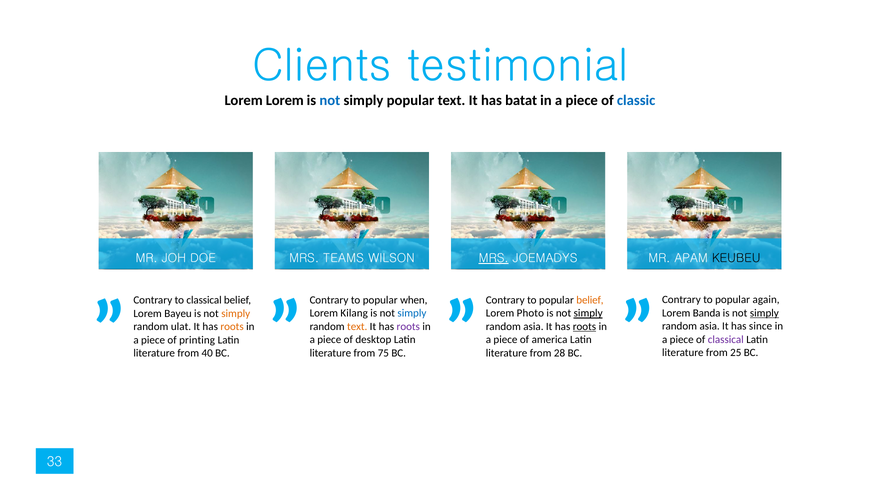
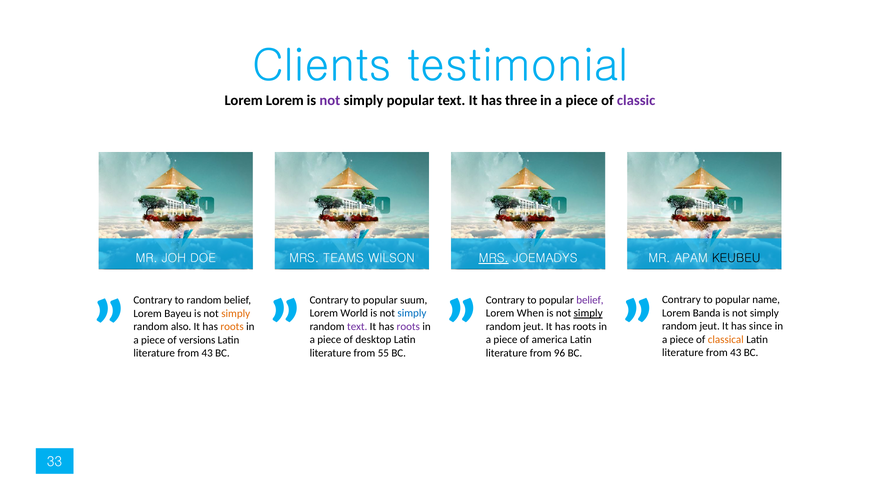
not at (330, 100) colour: blue -> purple
batat: batat -> three
classic colour: blue -> purple
to classical: classical -> random
simply at (764, 313) underline: present -> none
Photo: Photo -> When
Kilang: Kilang -> World
asia at (710, 327): asia -> jeut
asia at (533, 327): asia -> jeut
roots at (584, 327) underline: present -> none
text at (357, 327) colour: orange -> purple
ulat: ulat -> also
classical at (726, 340) colour: purple -> orange
printing: printing -> versions
25 at (736, 353): 25 -> 43
28: 28 -> 96
again: again -> name
75: 75 -> 55
belief at (590, 300) colour: orange -> purple
40 at (207, 354): 40 -> 43
when: when -> suum
